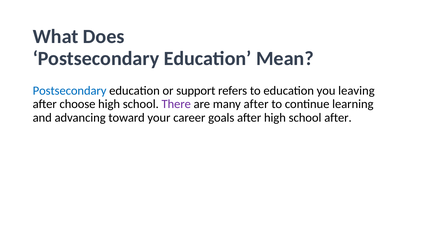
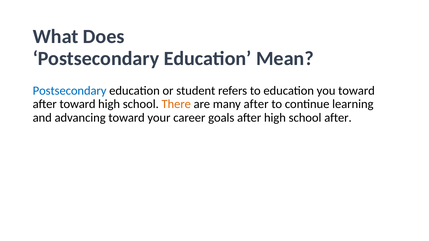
support: support -> student
you leaving: leaving -> toward
after choose: choose -> toward
There colour: purple -> orange
